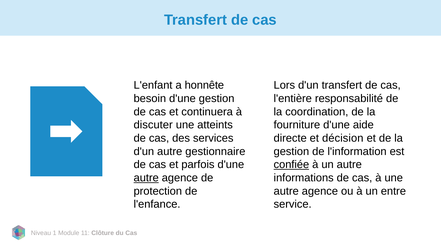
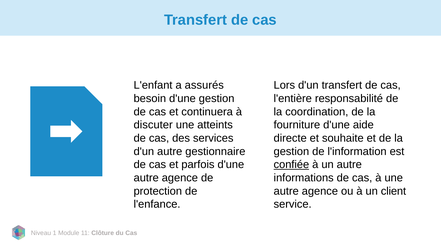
honnête: honnête -> assurés
décision: décision -> souhaite
autre at (146, 178) underline: present -> none
entre: entre -> client
